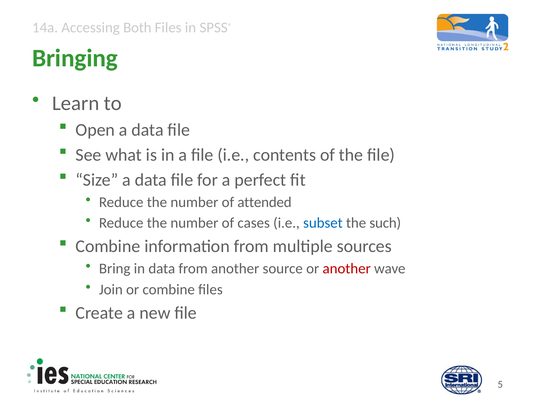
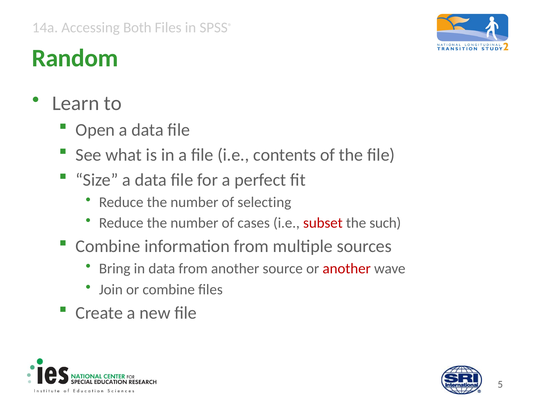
Bringing: Bringing -> Random
attended: attended -> selecting
subset colour: blue -> red
